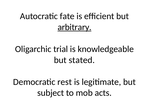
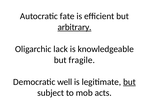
trial: trial -> lack
stated: stated -> fragile
rest: rest -> well
but at (129, 82) underline: none -> present
